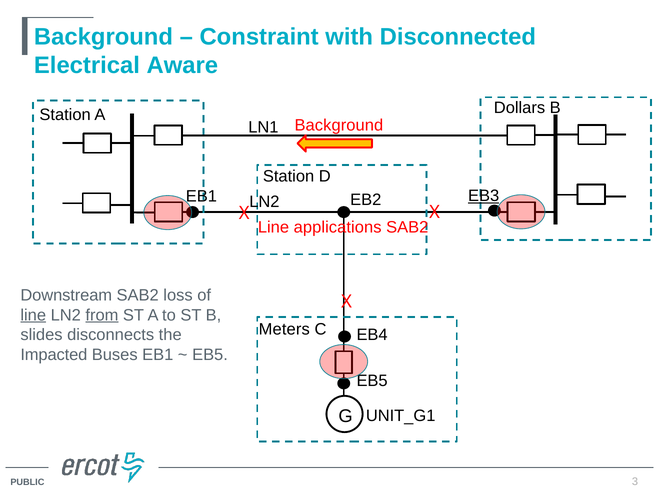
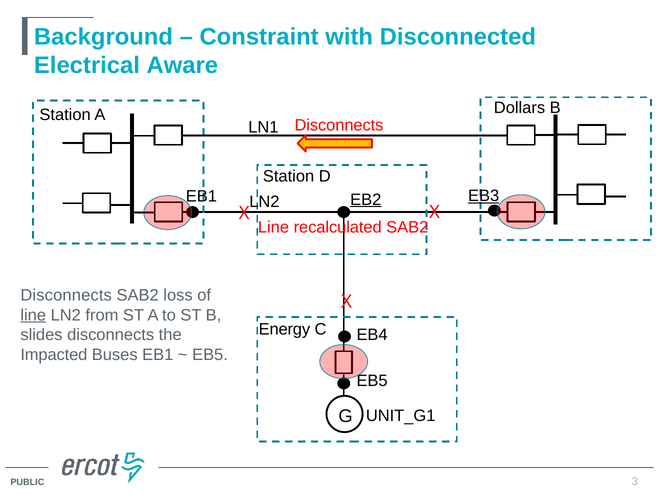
Background at (339, 126): Background -> Disconnects
EB2 underline: none -> present
applications: applications -> recalculated
Downstream at (66, 295): Downstream -> Disconnects
from underline: present -> none
Meters: Meters -> Energy
